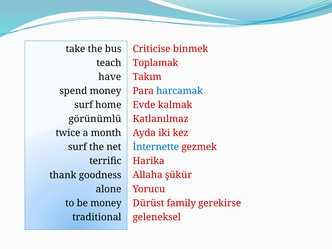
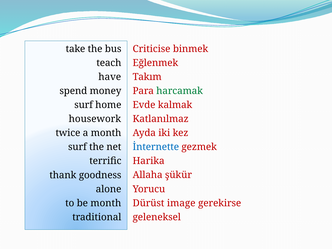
Toplamak: Toplamak -> Eğlenmek
harcamak colour: blue -> green
görünümlü: görünümlü -> housework
be money: money -> month
family: family -> image
